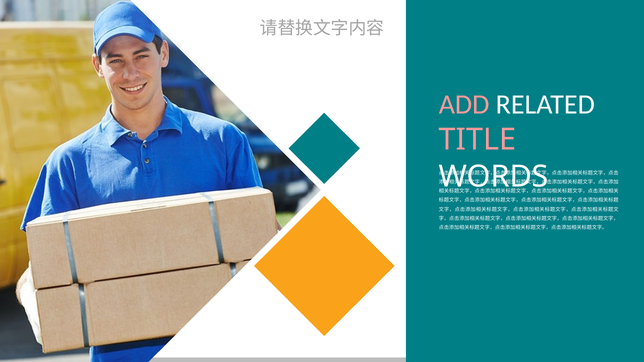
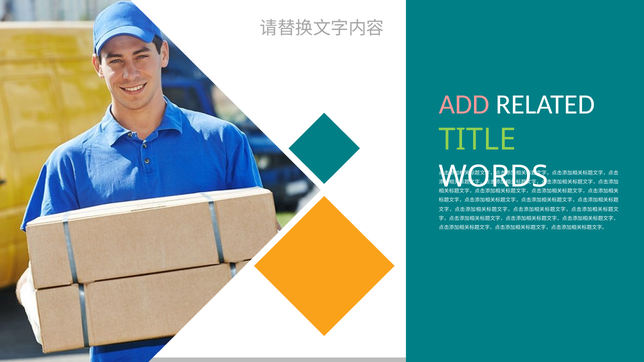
TITLE colour: pink -> light green
